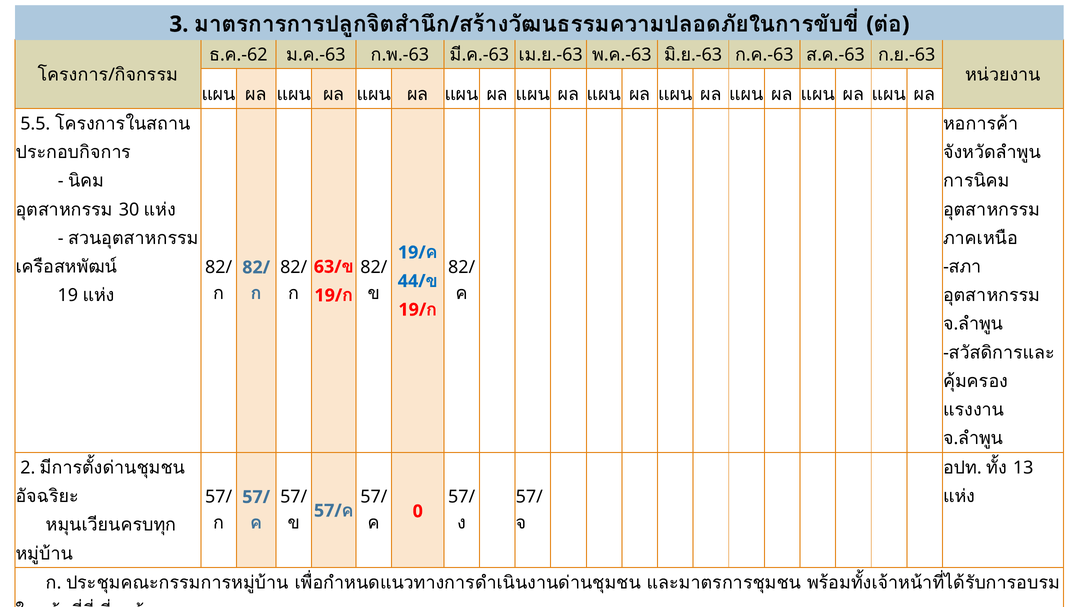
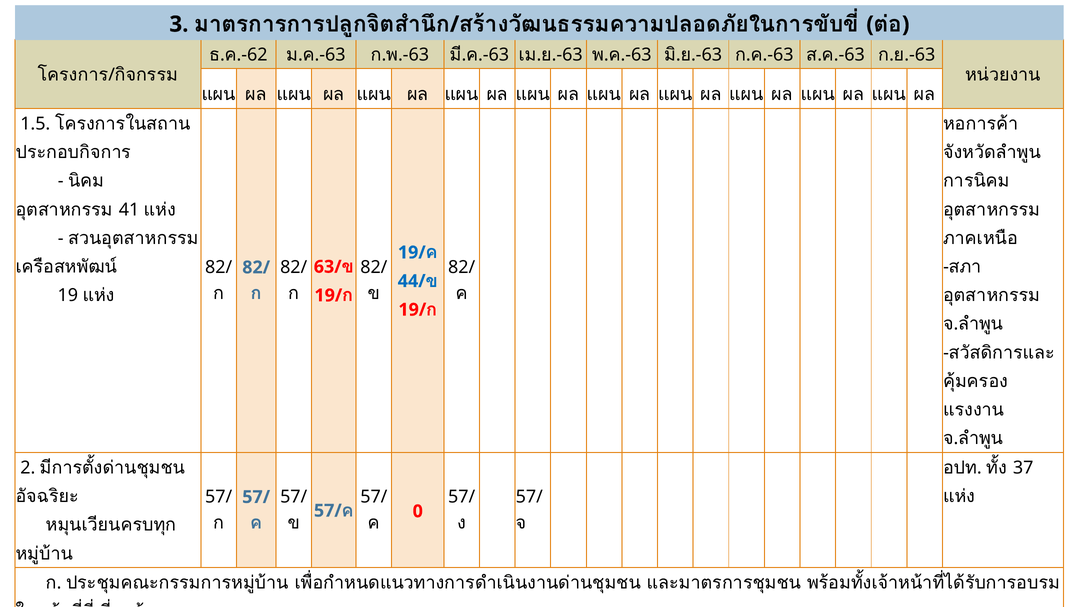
5.5: 5.5 -> 1.5
30 at (129, 209): 30 -> 41
13: 13 -> 37
